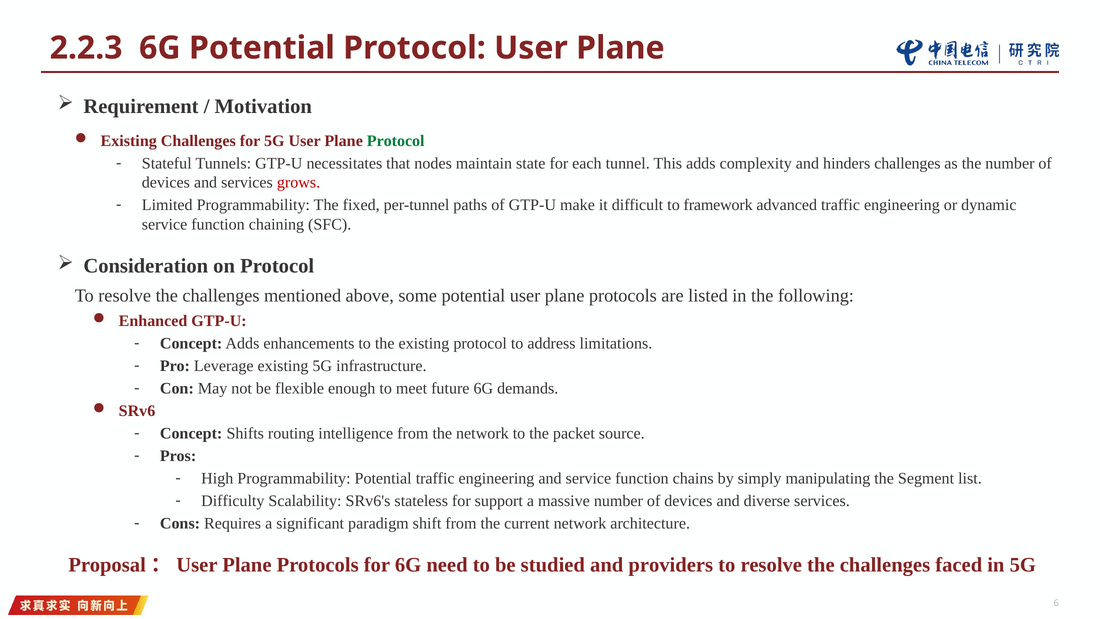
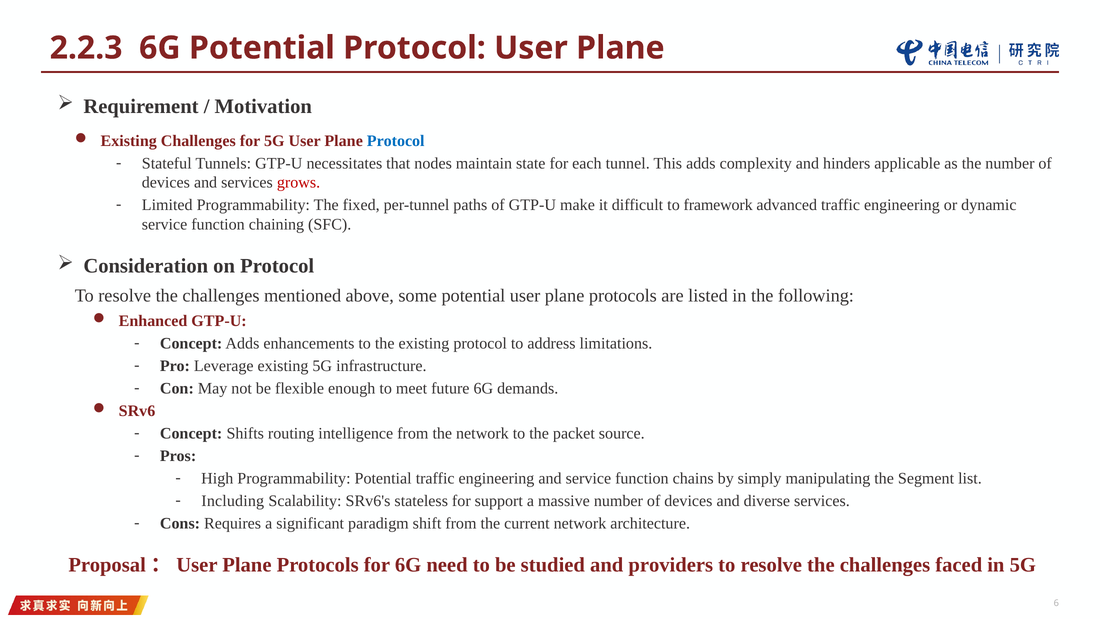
Protocol at (396, 141) colour: green -> blue
hinders challenges: challenges -> applicable
Difficulty: Difficulty -> Including
